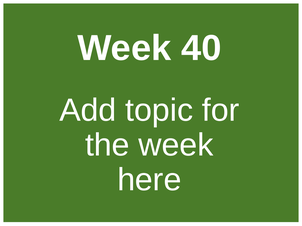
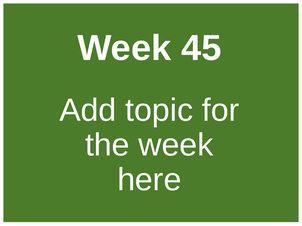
40: 40 -> 45
